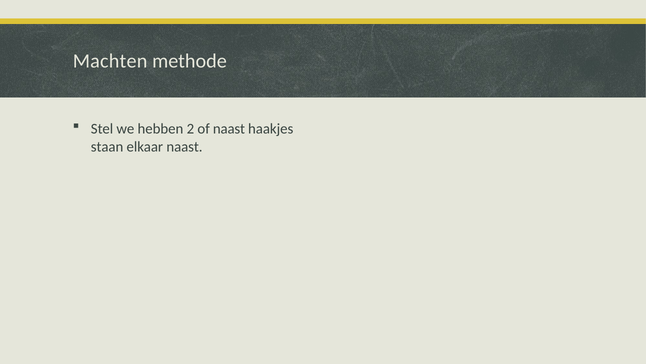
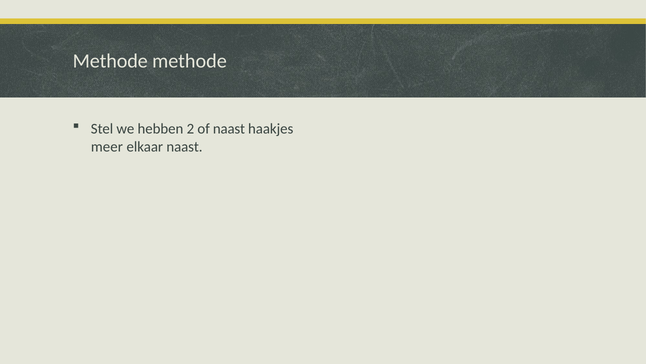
Machten at (110, 61): Machten -> Methode
staan: staan -> meer
